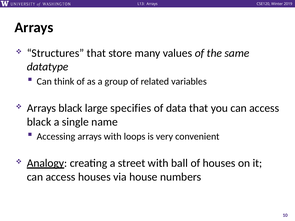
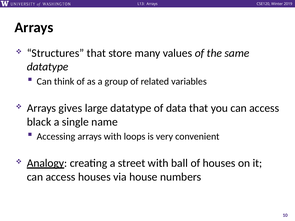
Arrays black: black -> gives
large specifies: specifies -> datatype
